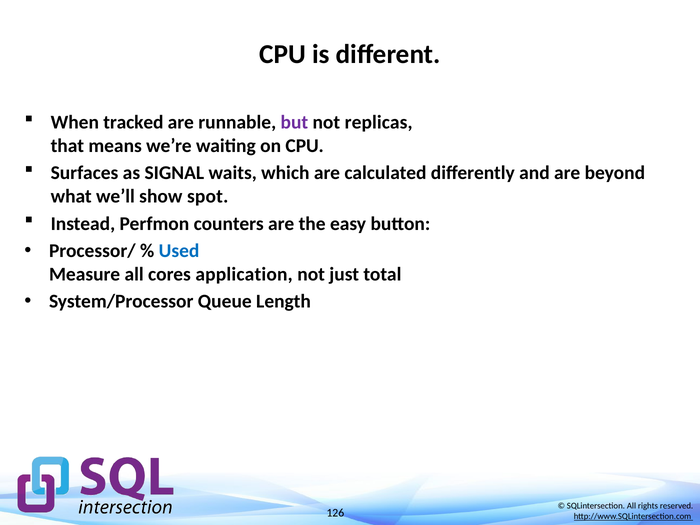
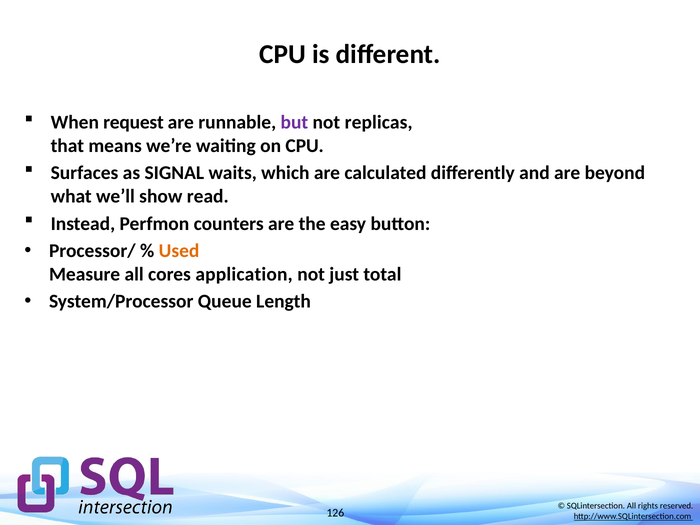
tracked: tracked -> request
spot: spot -> read
Used colour: blue -> orange
